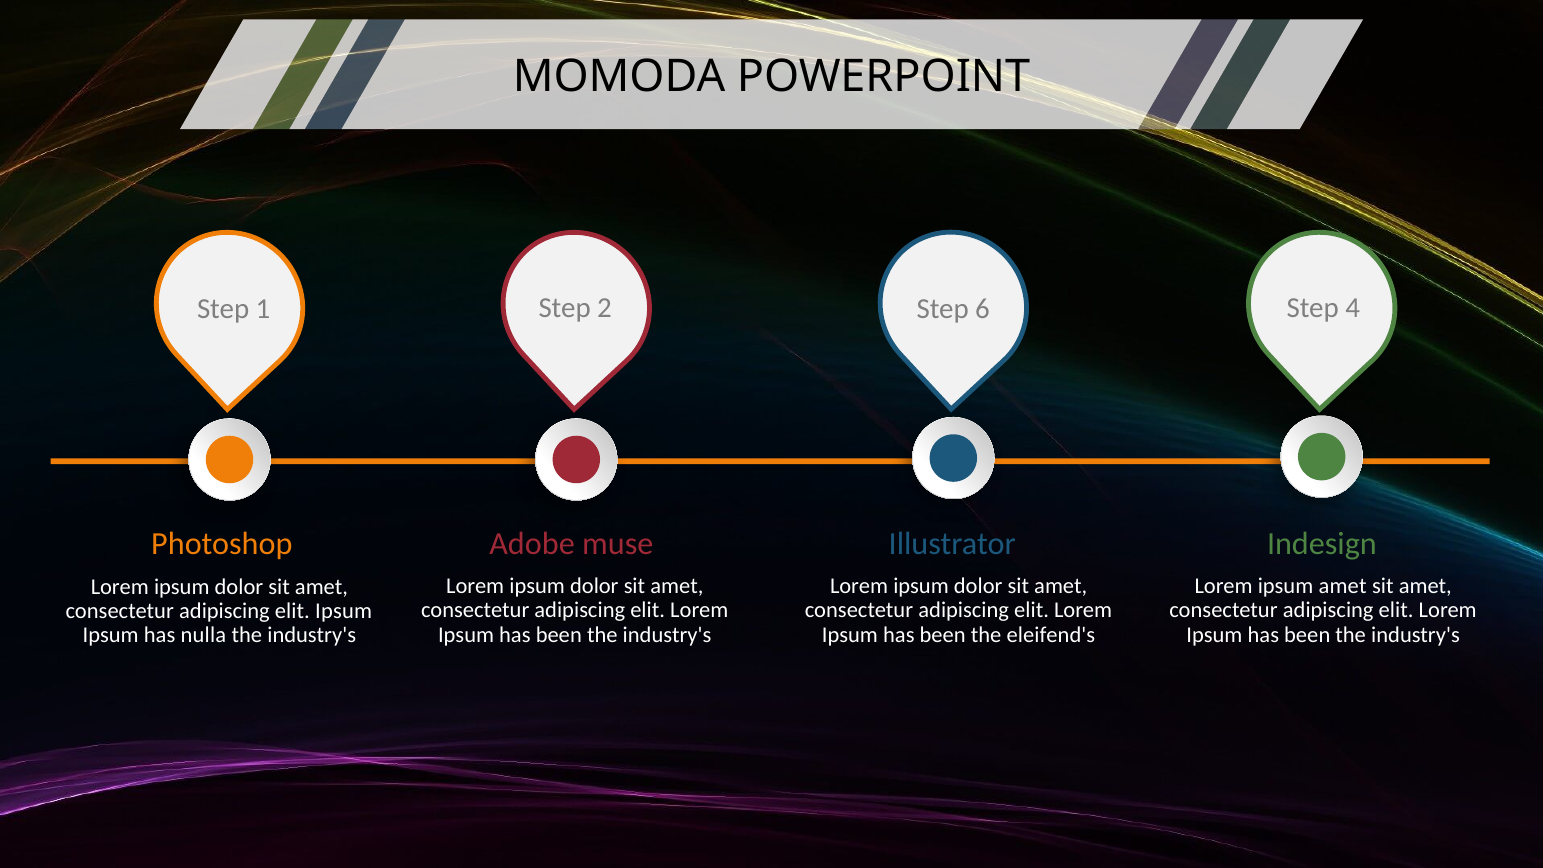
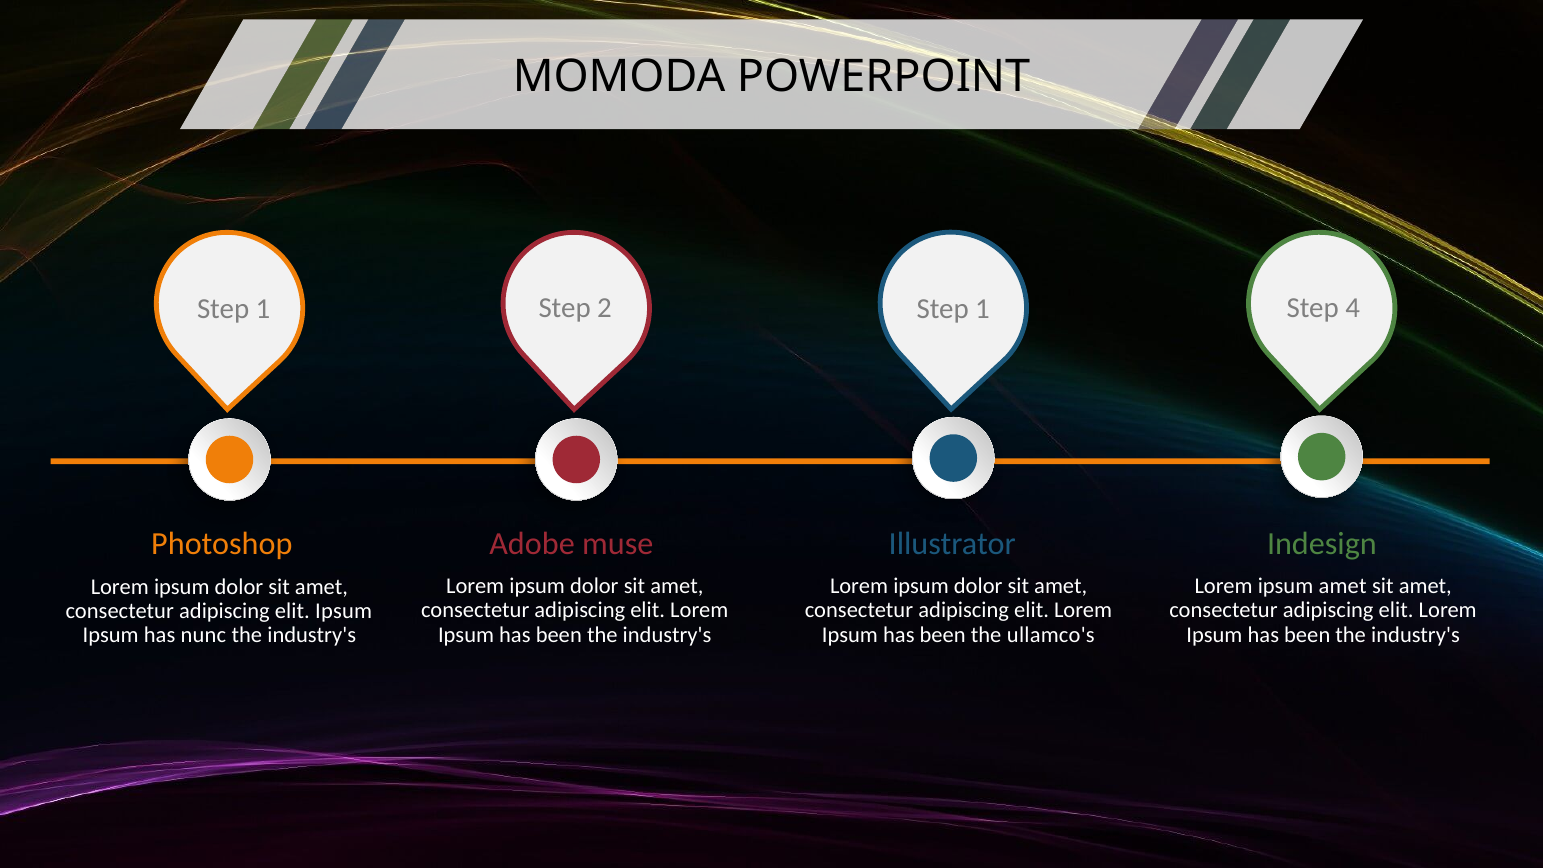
2 Step 6: 6 -> 1
eleifend's: eleifend's -> ullamco's
nulla: nulla -> nunc
